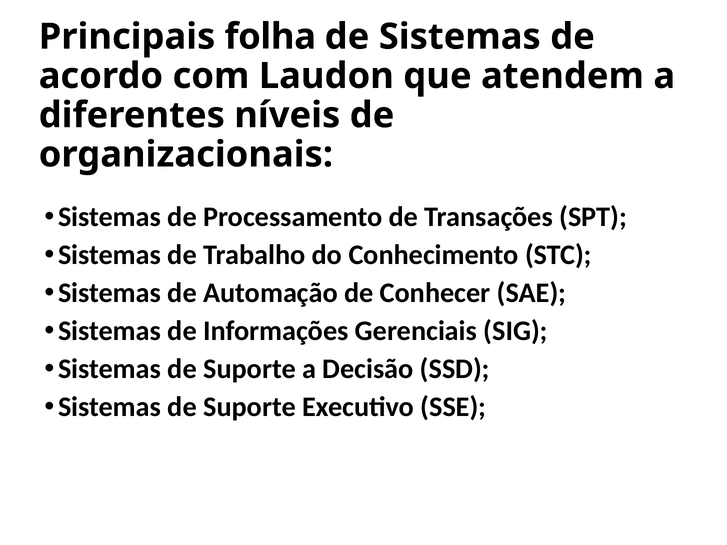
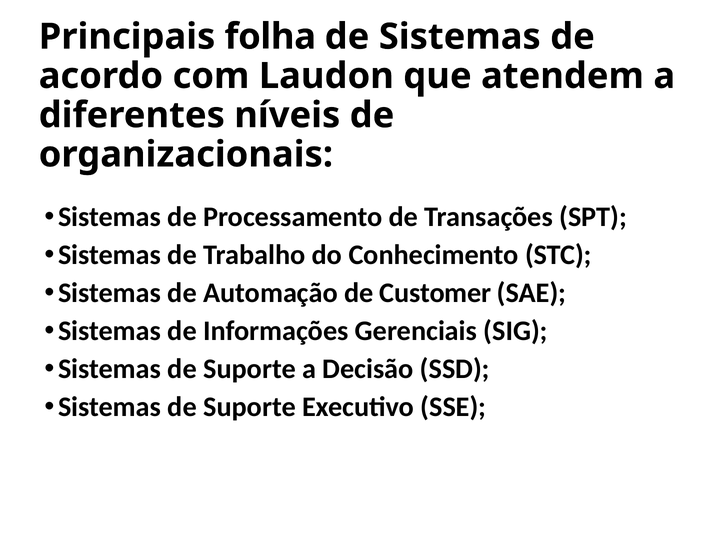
Conhecer: Conhecer -> Customer
